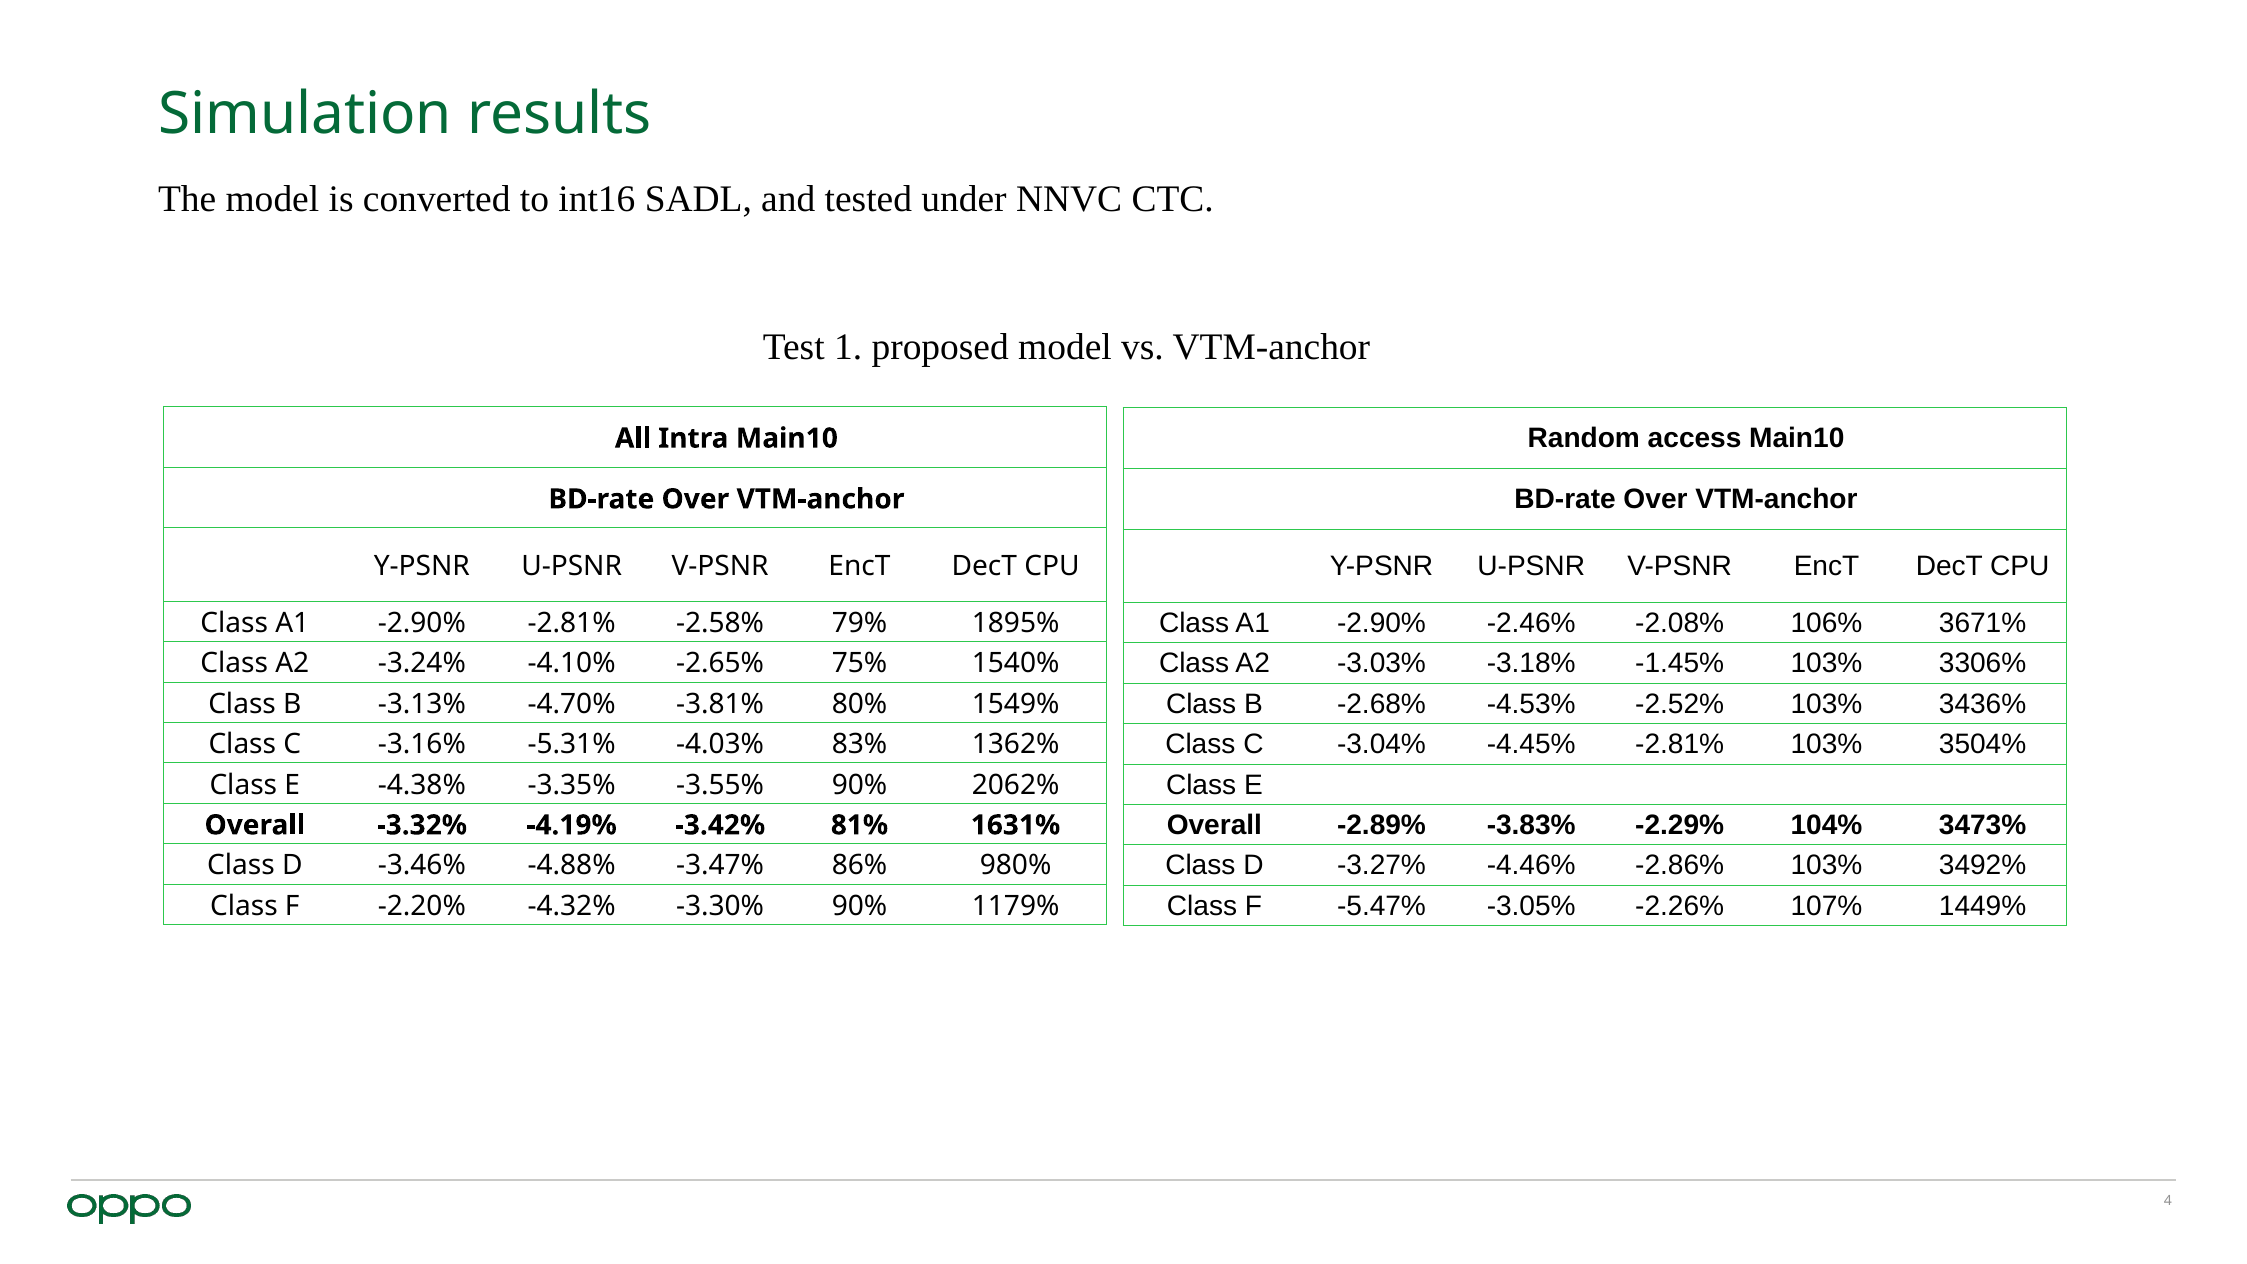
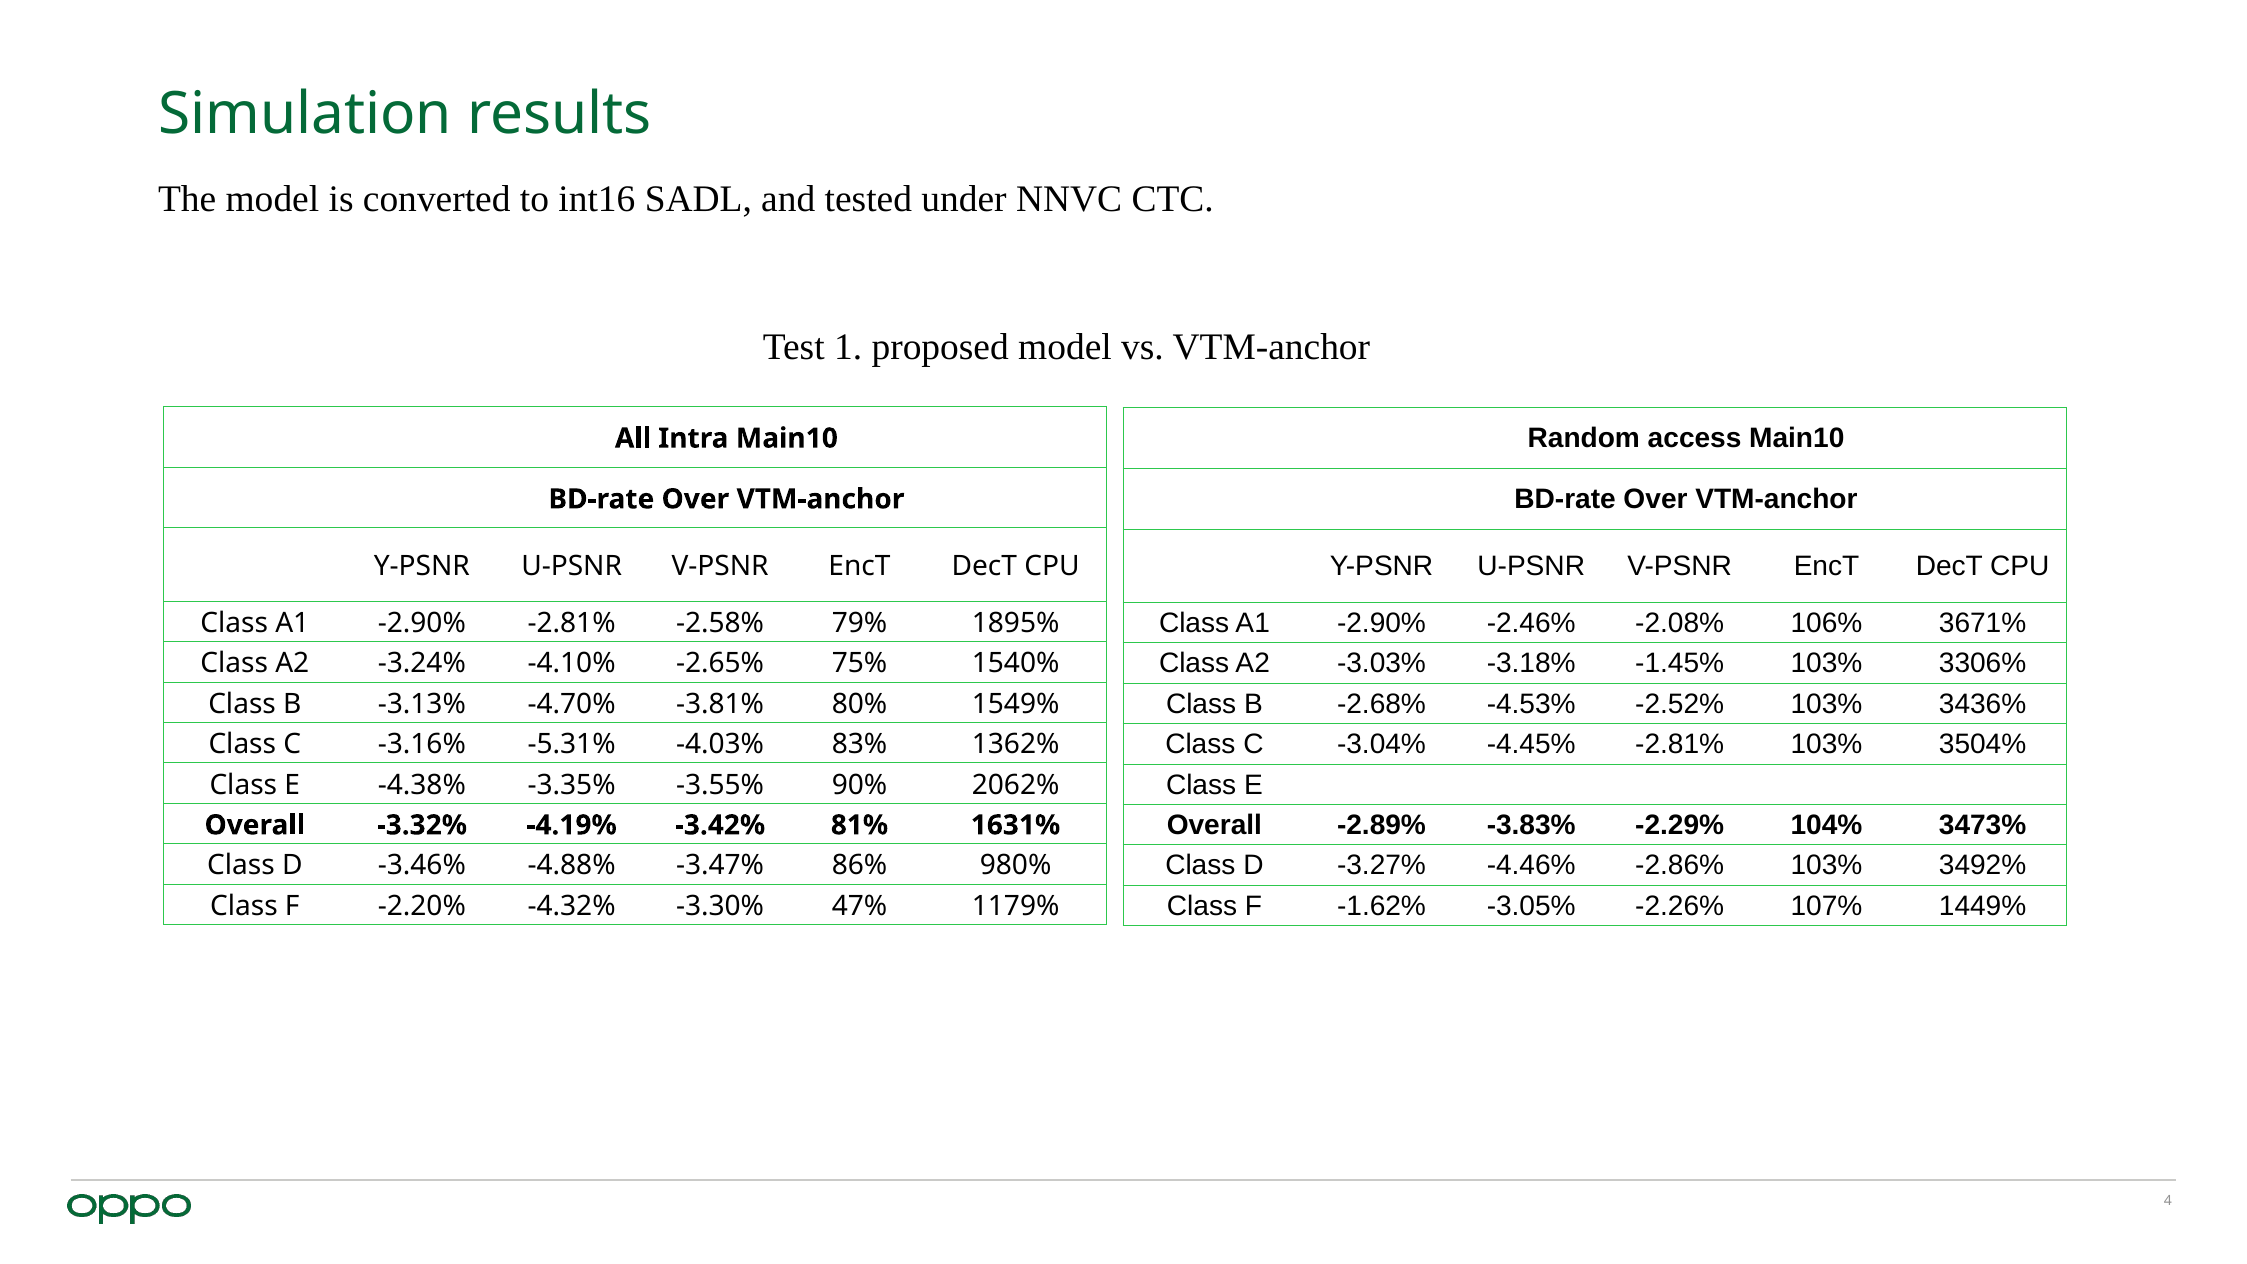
-5.47%: -5.47% -> -1.62%
-3.30% 90%: 90% -> 47%
